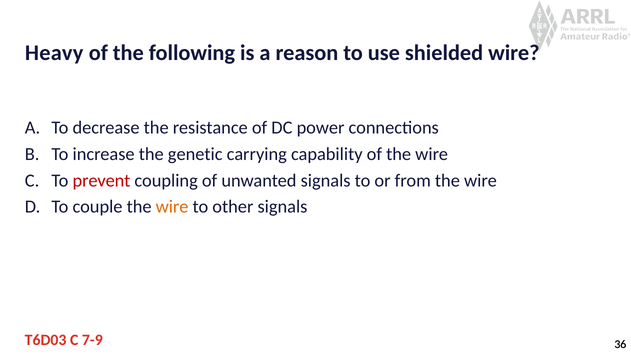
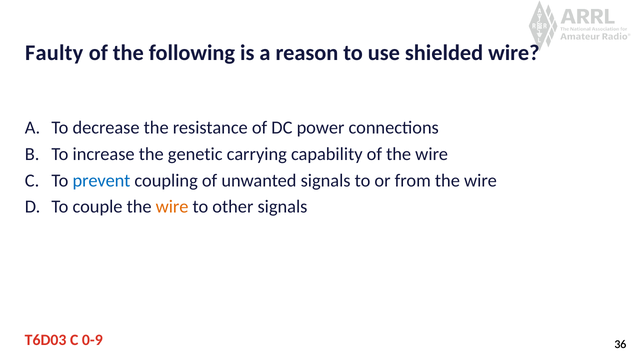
Heavy: Heavy -> Faulty
prevent colour: red -> blue
7-9: 7-9 -> 0-9
